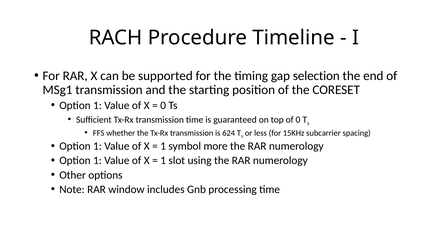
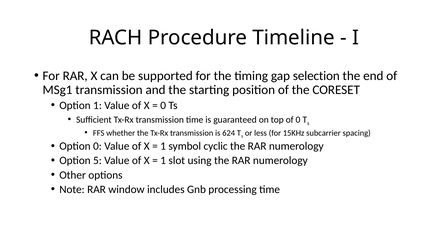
1 at (97, 146): 1 -> 0
more: more -> cyclic
1 at (97, 161): 1 -> 5
